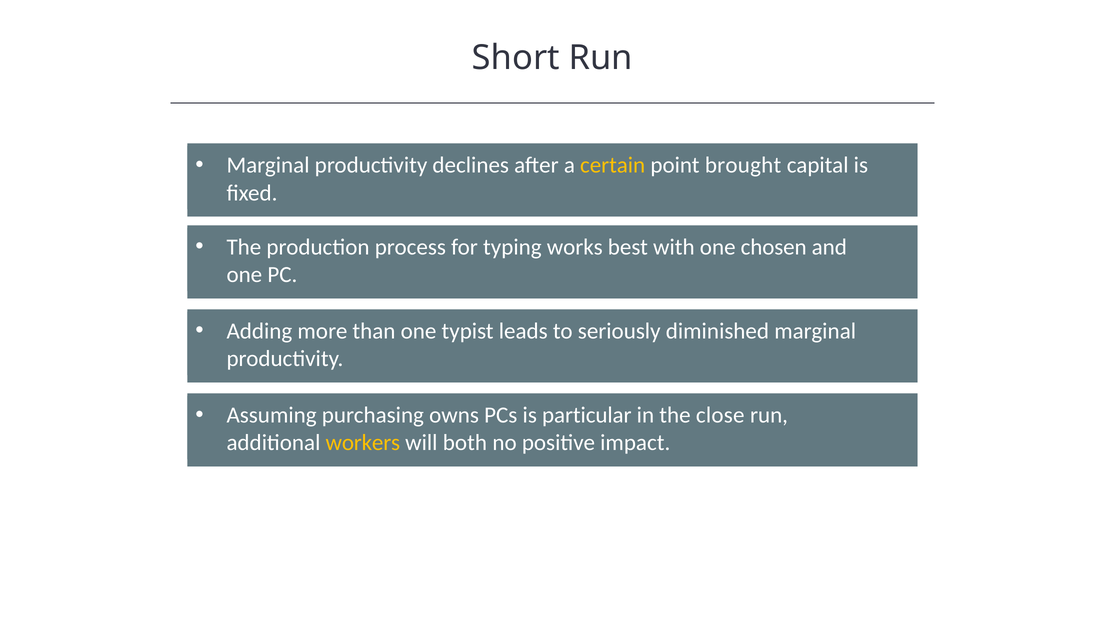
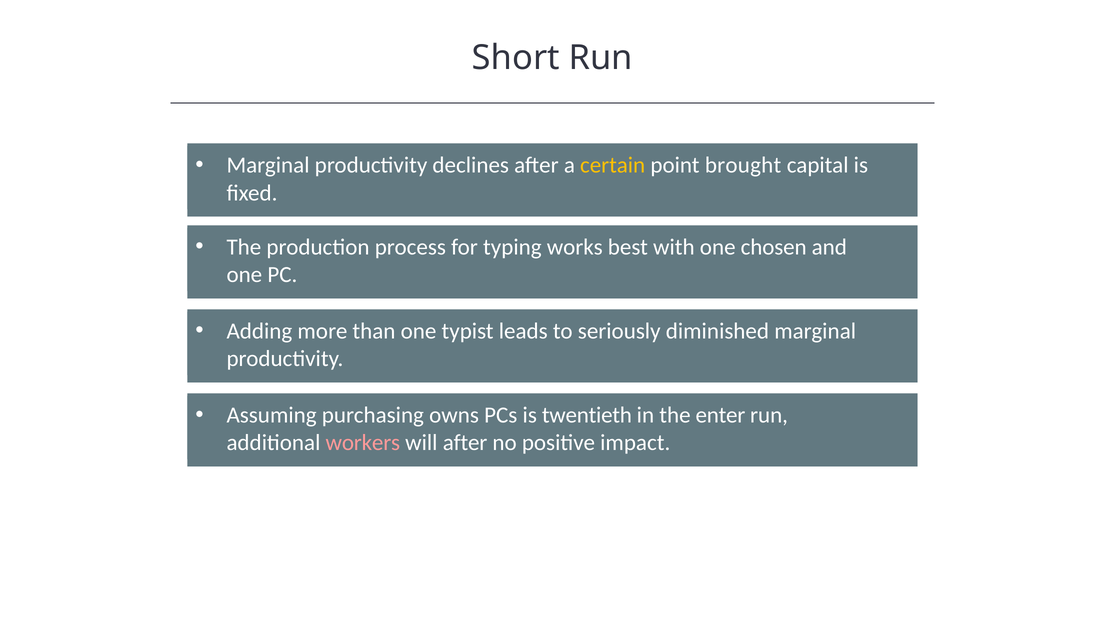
particular: particular -> twentieth
close: close -> enter
workers colour: yellow -> pink
will both: both -> after
